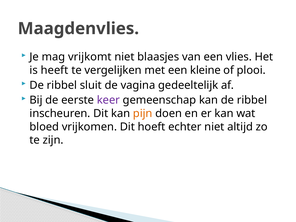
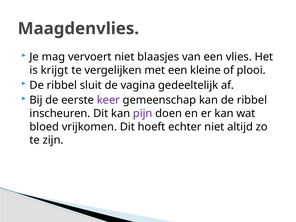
vrijkomt: vrijkomt -> vervoert
heeft: heeft -> krijgt
pijn colour: orange -> purple
